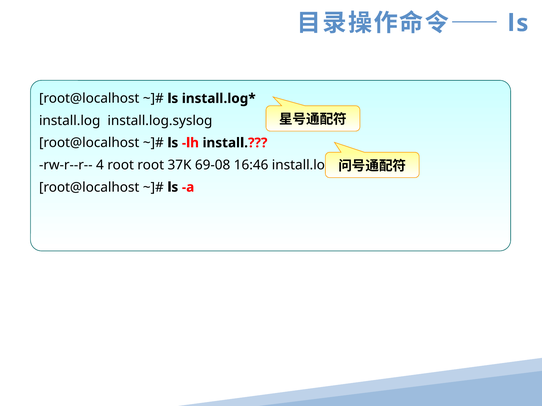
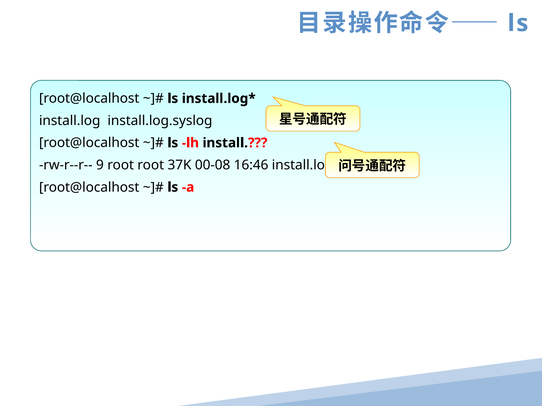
4: 4 -> 9
69-08: 69-08 -> 00-08
